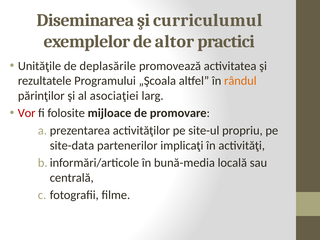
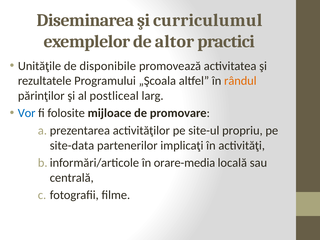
deplasările: deplasările -> disponibile
asociaţiei: asociaţiei -> postliceal
Vor colour: red -> blue
bună-media: bună-media -> orare-media
